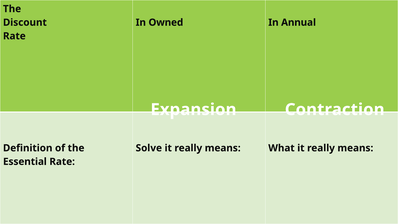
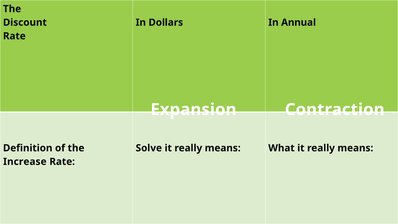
Owned: Owned -> Dollars
Essential: Essential -> Increase
